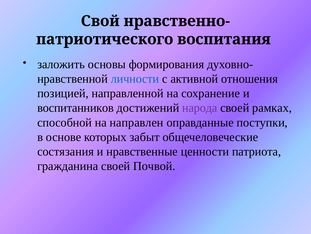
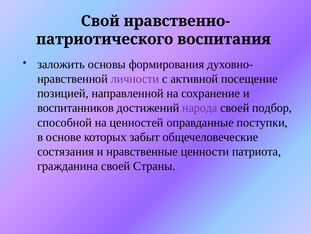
личности colour: blue -> purple
отношения: отношения -> посещение
рамках: рамках -> подбор
направлен: направлен -> ценностей
Почвой: Почвой -> Страны
